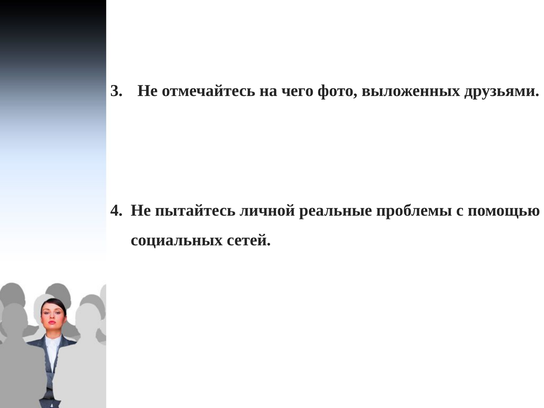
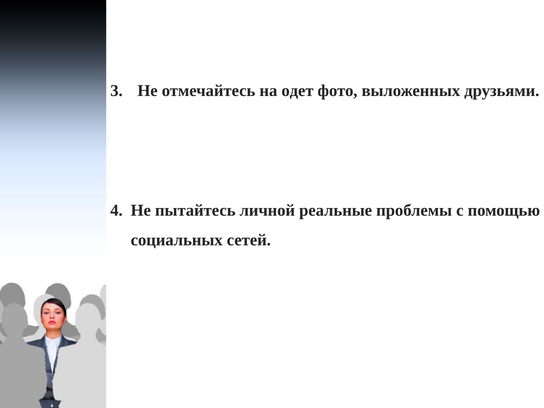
чего: чего -> одет
